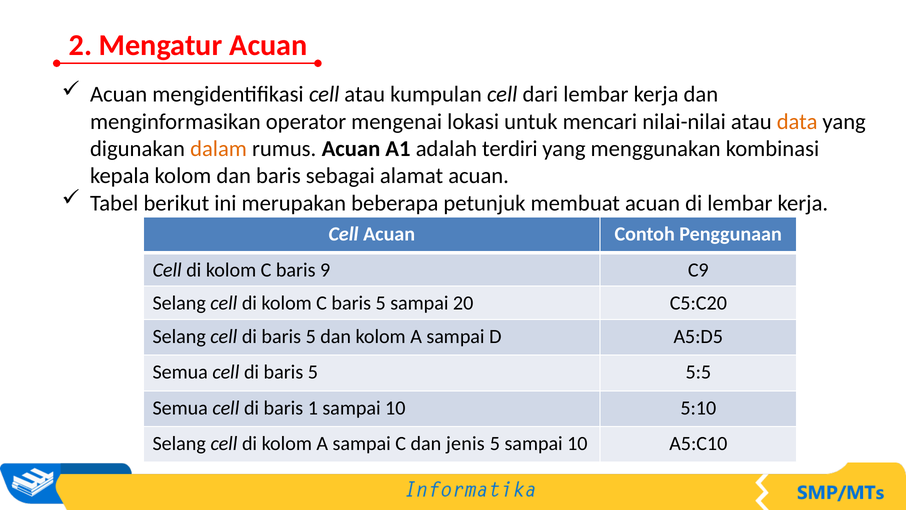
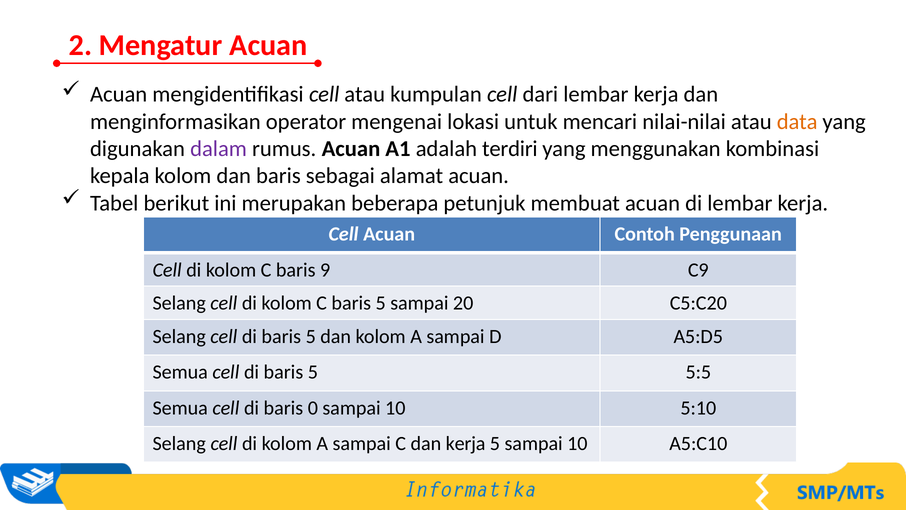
dalam colour: orange -> purple
1: 1 -> 0
dan jenis: jenis -> kerja
